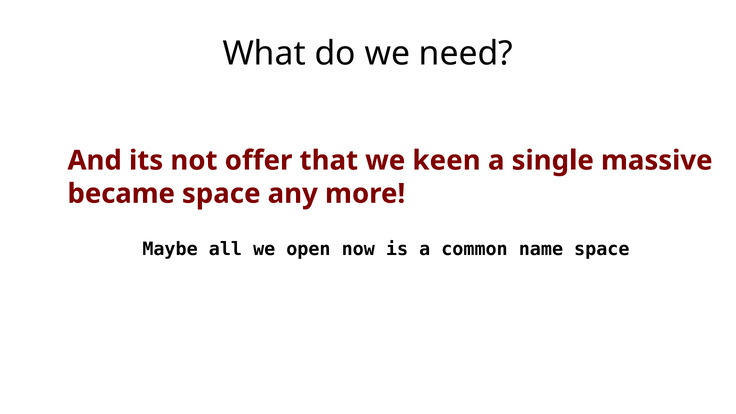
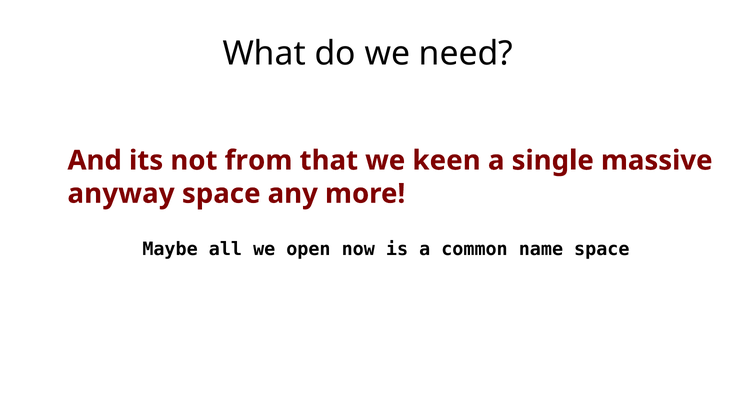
offer: offer -> from
became: became -> anyway
